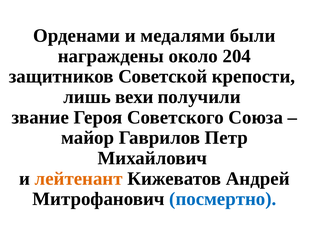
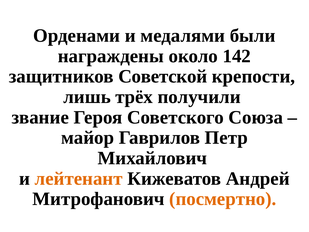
204: 204 -> 142
вехи: вехи -> трёх
посмертно colour: blue -> orange
